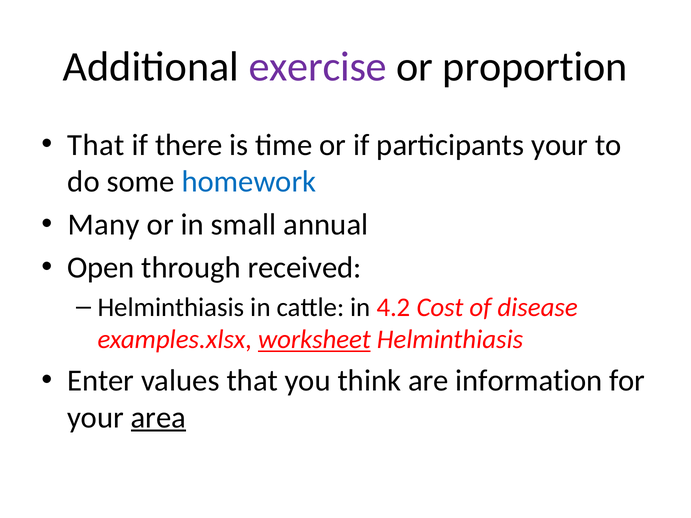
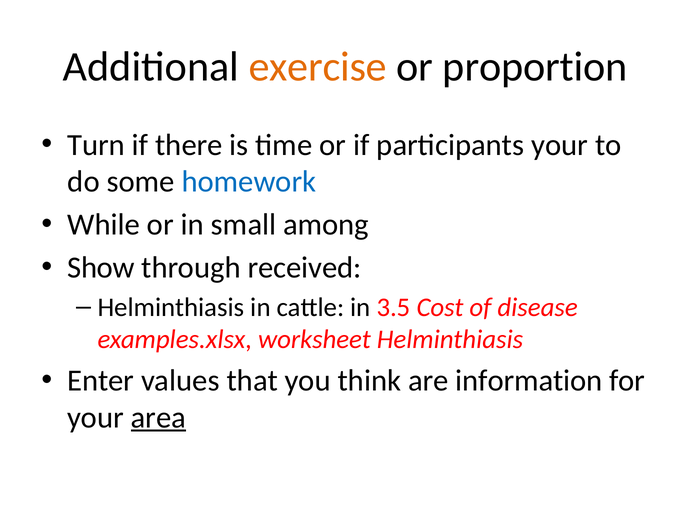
exercise colour: purple -> orange
That at (96, 145): That -> Turn
Many: Many -> While
annual: annual -> among
Open: Open -> Show
4.2: 4.2 -> 3.5
worksheet underline: present -> none
